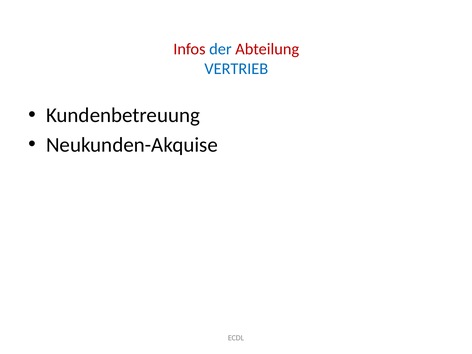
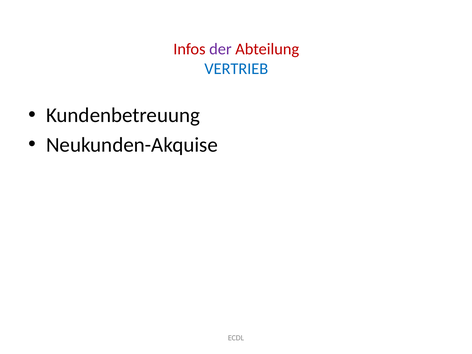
der colour: blue -> purple
